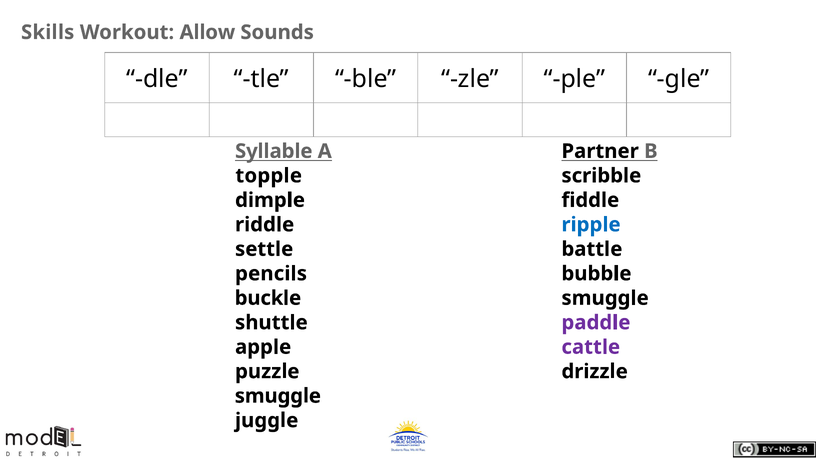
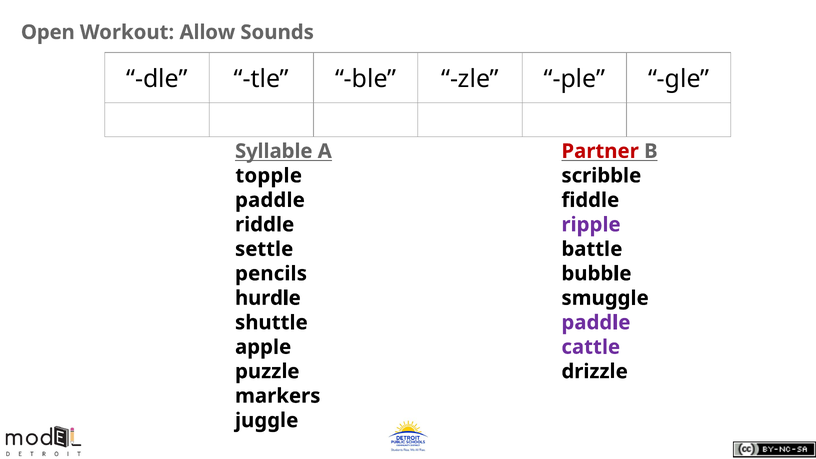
Skills: Skills -> Open
Partner colour: black -> red
dimple at (270, 200): dimple -> paddle
ripple colour: blue -> purple
buckle: buckle -> hurdle
smuggle at (278, 396): smuggle -> markers
